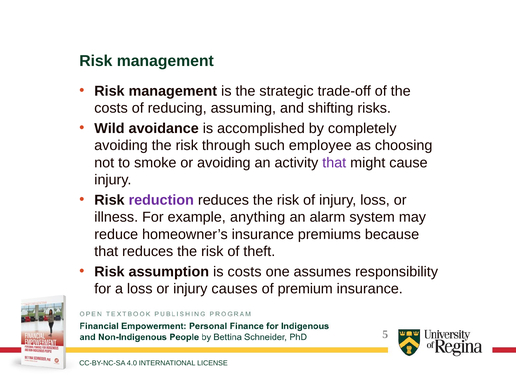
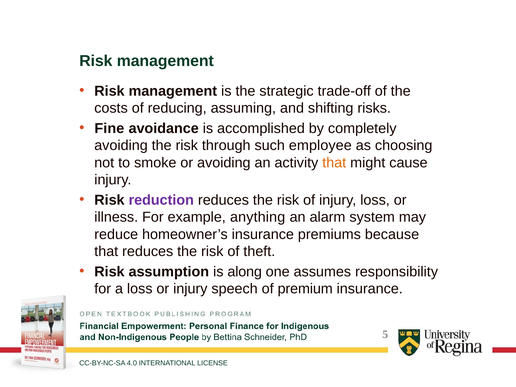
Wild: Wild -> Fine
that at (334, 163) colour: purple -> orange
is costs: costs -> along
causes: causes -> speech
